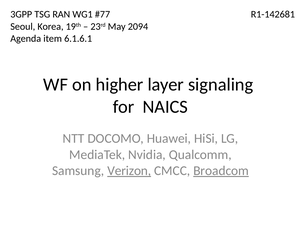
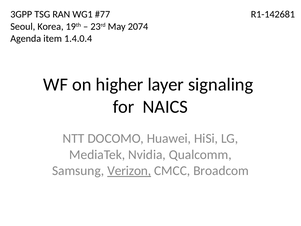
2094: 2094 -> 2074
6.1.6.1: 6.1.6.1 -> 1.4.0.4
Broadcom underline: present -> none
